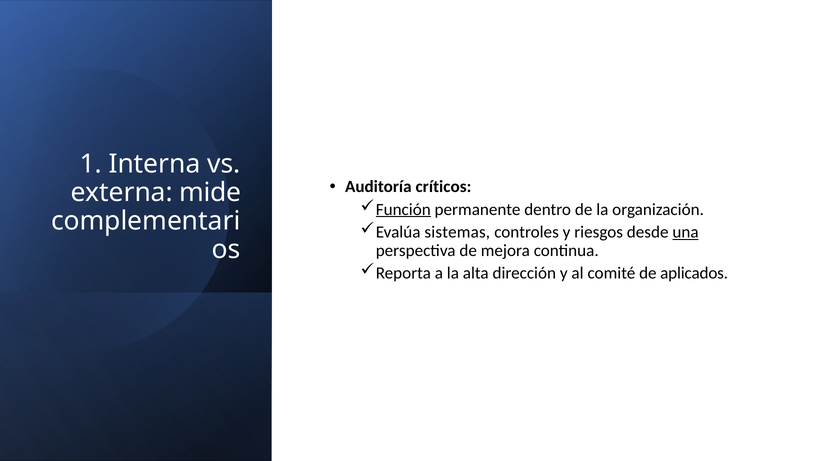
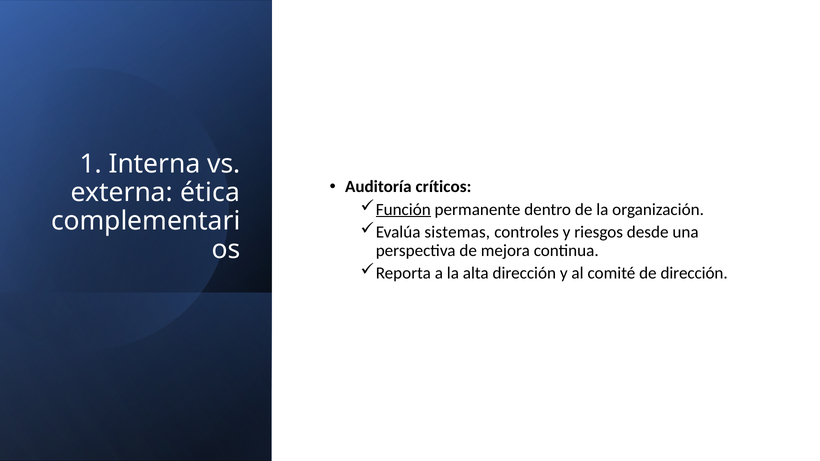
mide: mide -> ética
una underline: present -> none
de aplicados: aplicados -> dirección
